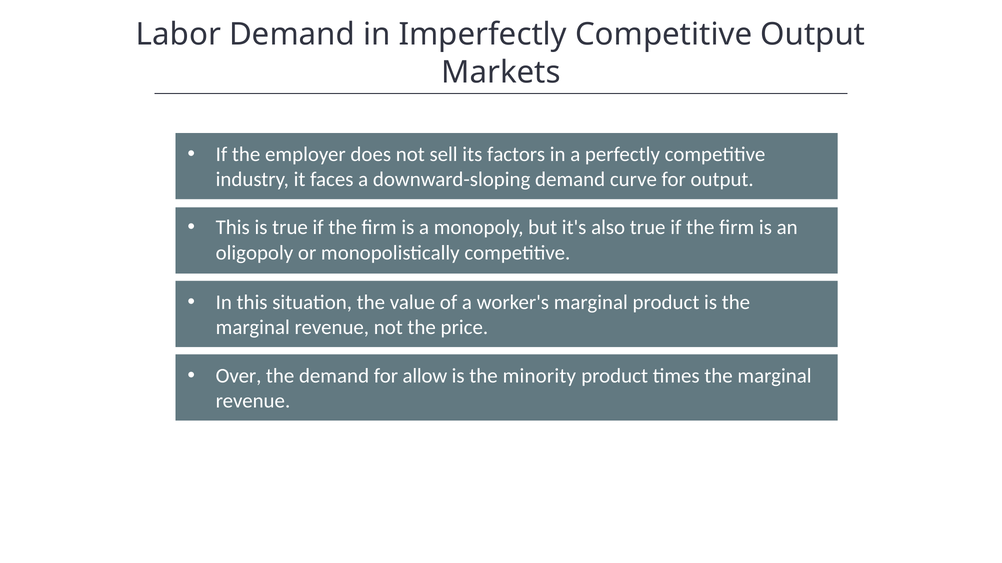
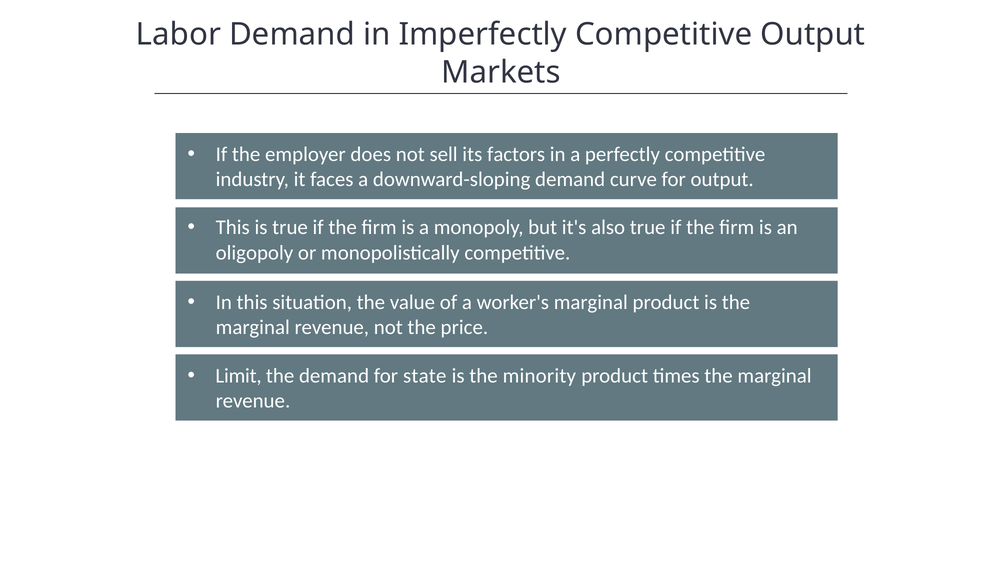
Over: Over -> Limit
allow: allow -> state
